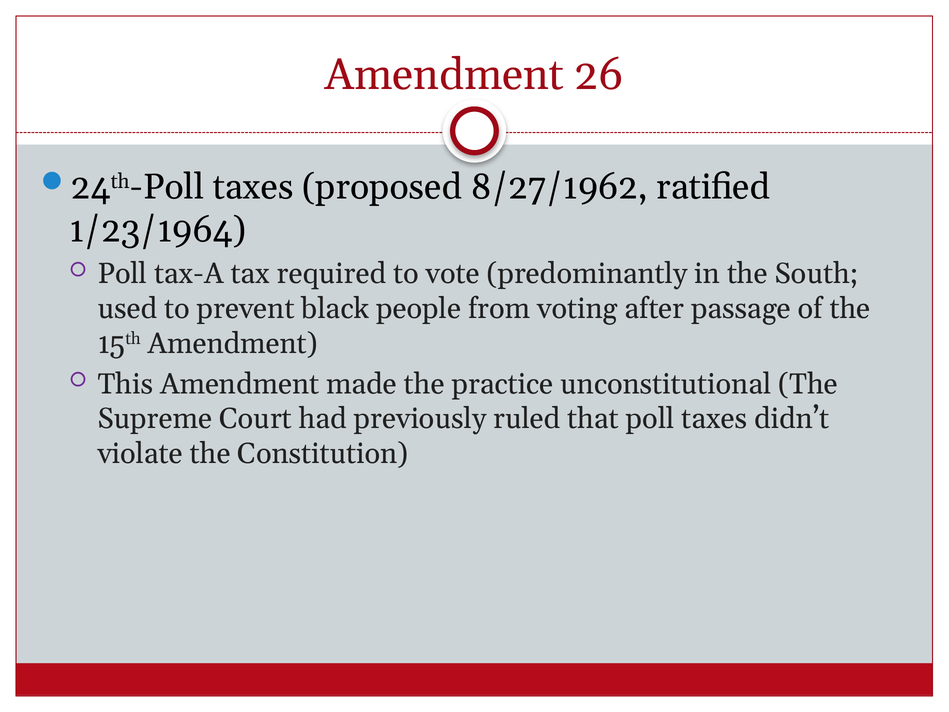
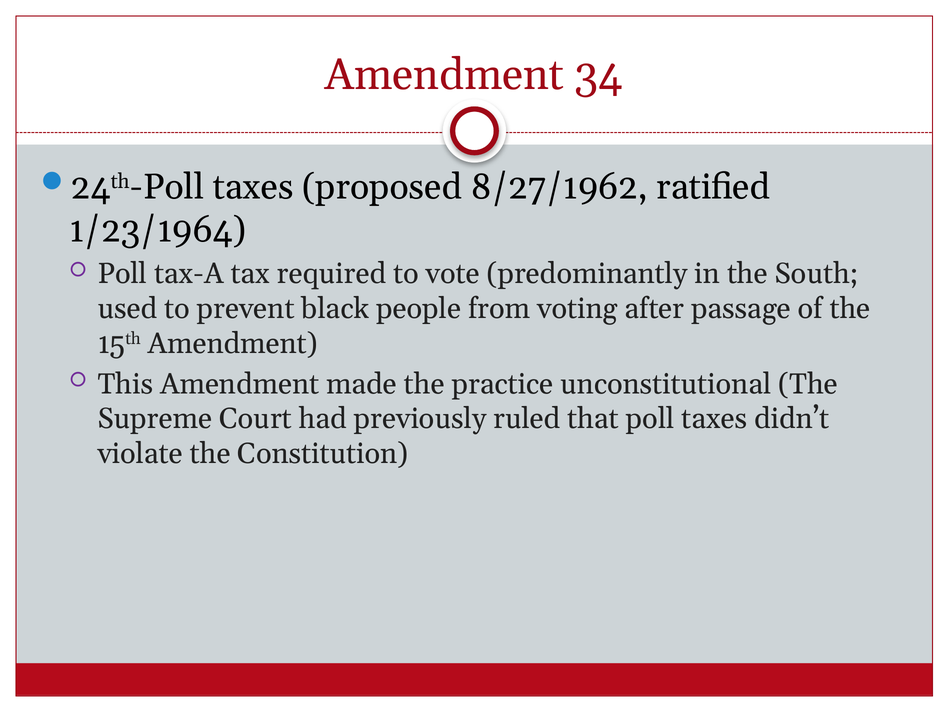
26: 26 -> 34
